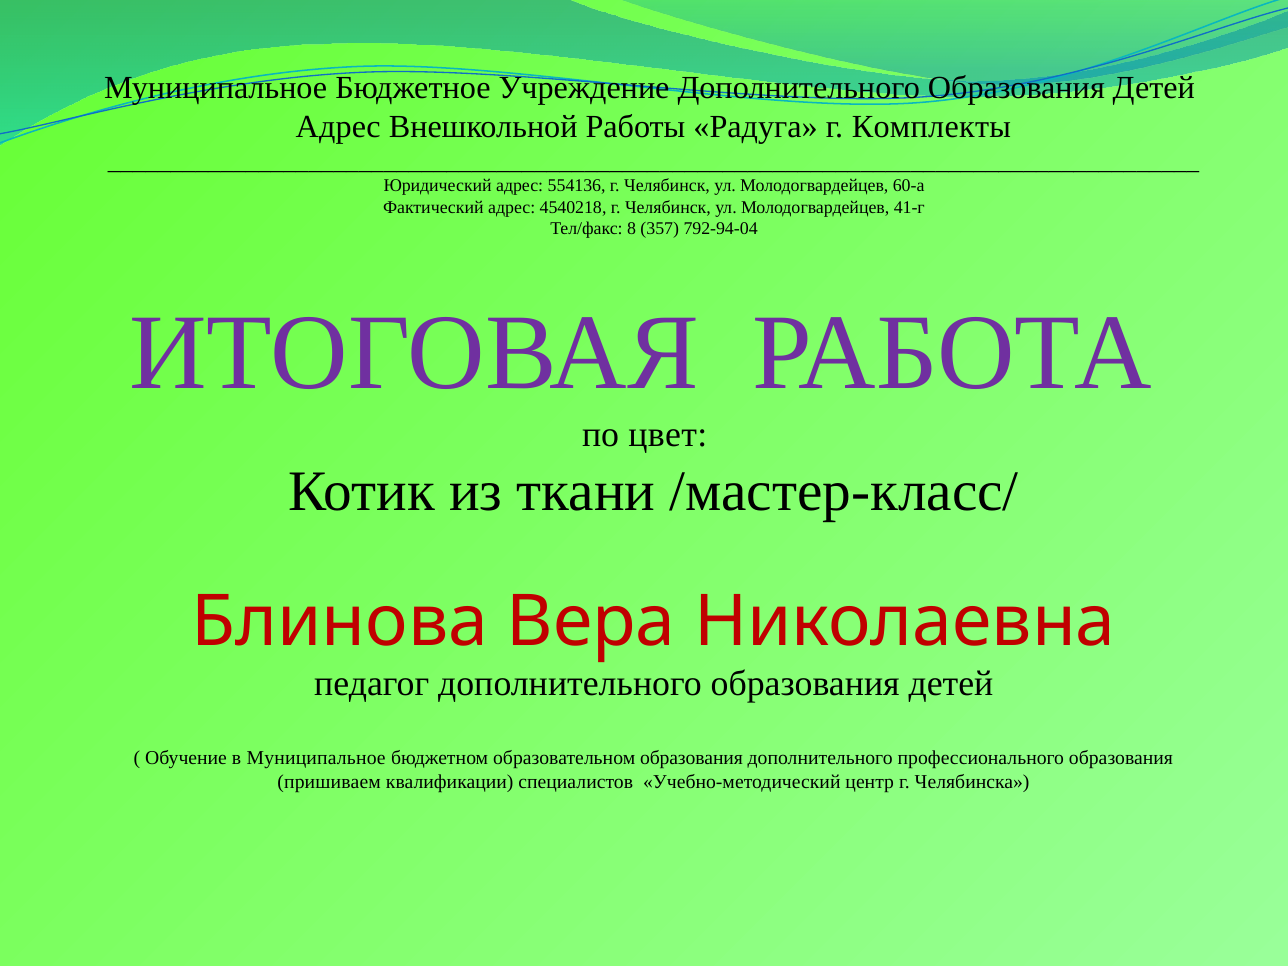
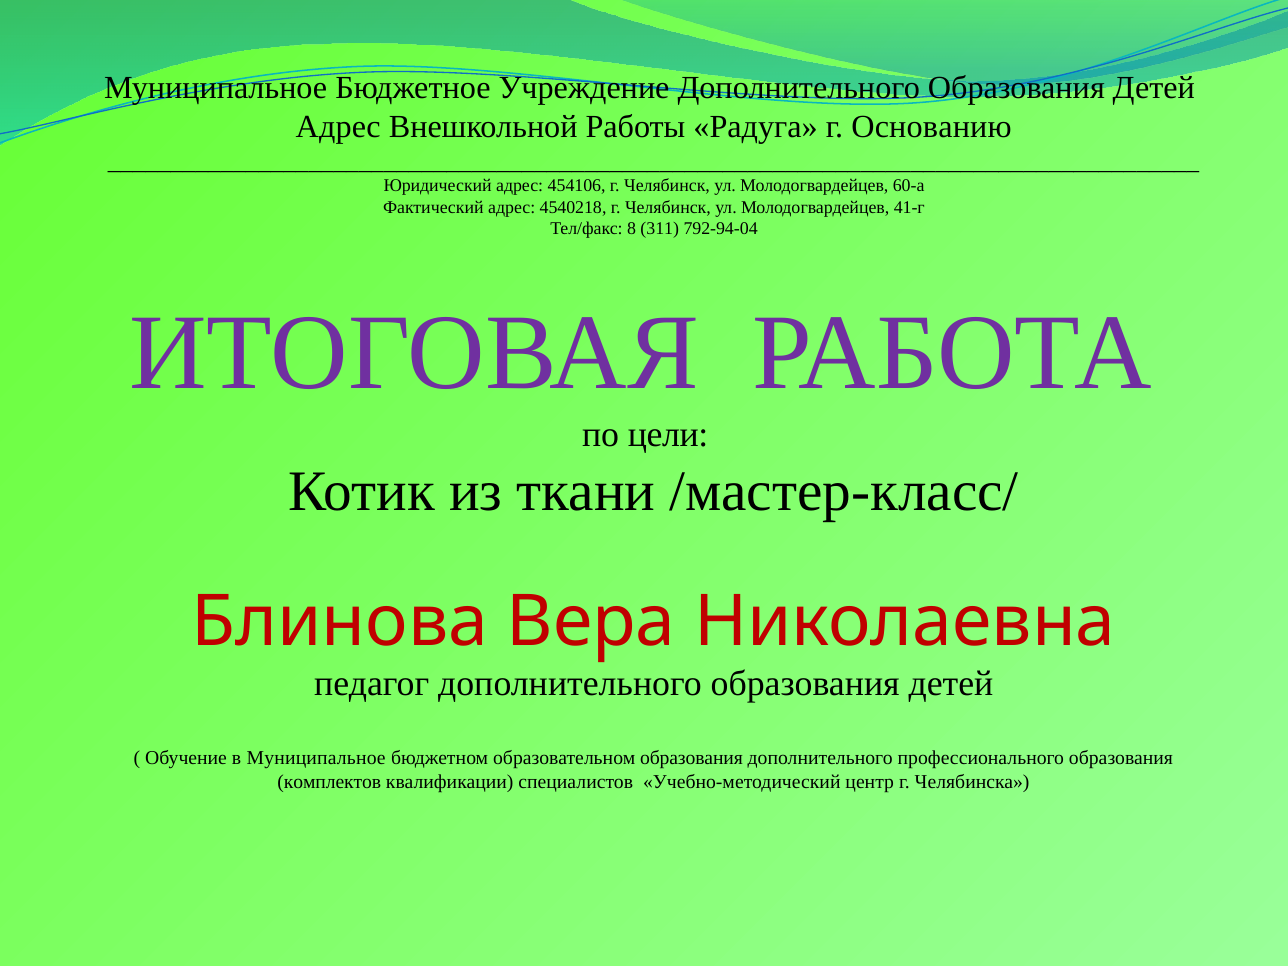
Комплекты: Комплекты -> Основанию
554136: 554136 -> 454106
357: 357 -> 311
цвет: цвет -> цели
пришиваем: пришиваем -> комплектов
